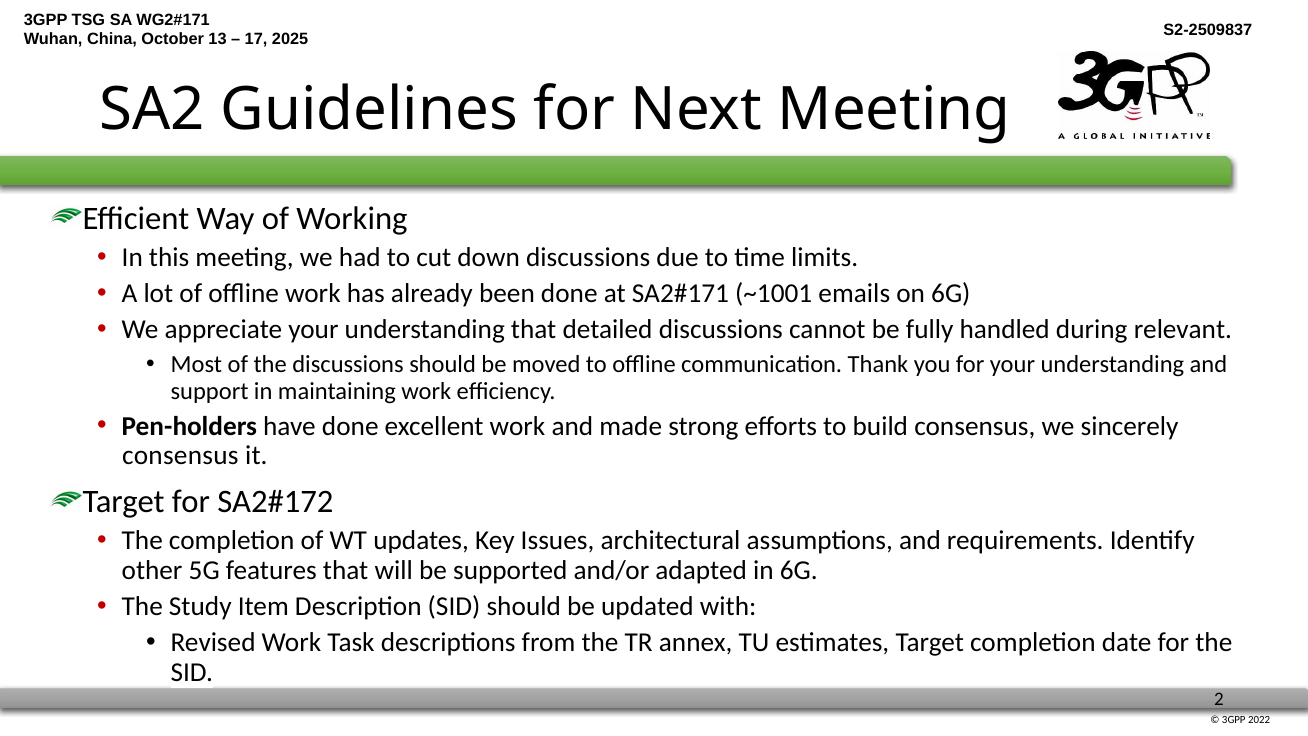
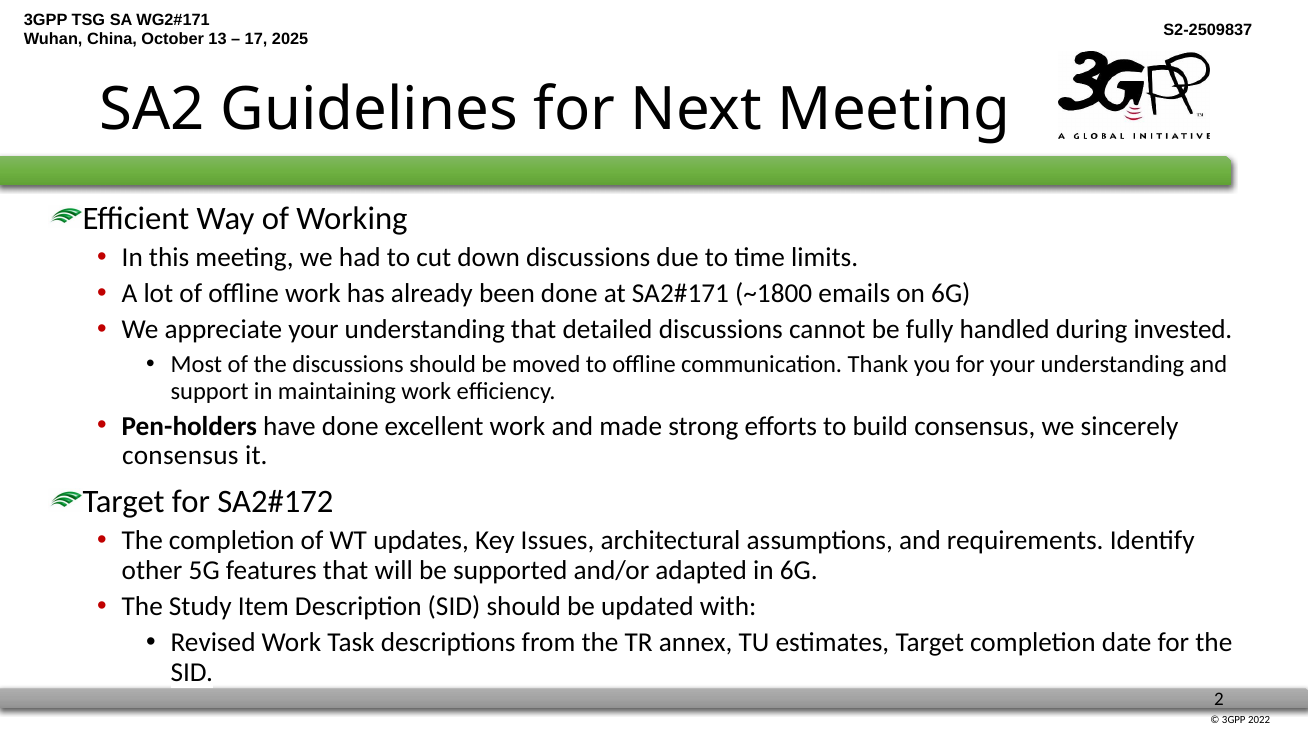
~1001: ~1001 -> ~1800
relevant: relevant -> invested
